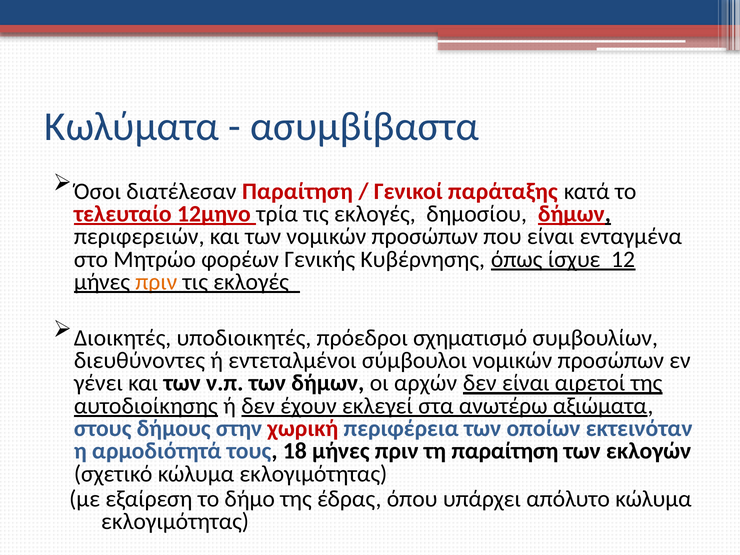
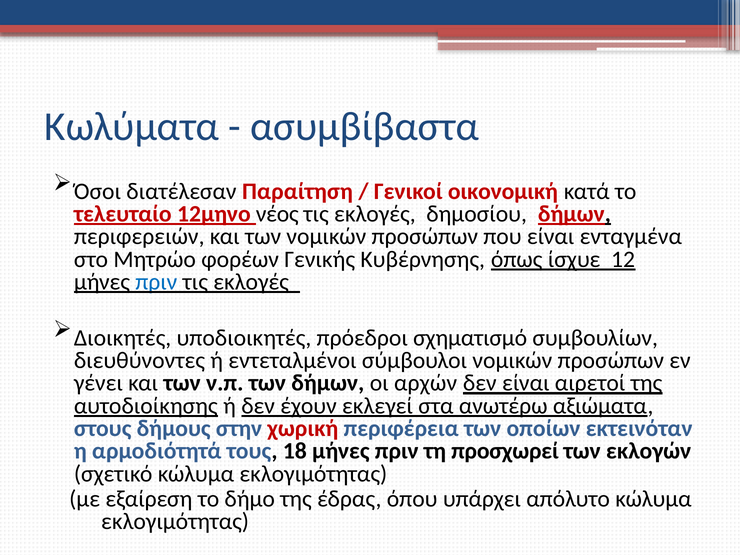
παράταξης: παράταξης -> οικονομική
τρία: τρία -> νέος
πριν at (156, 282) colour: orange -> blue
τη παραίτηση: παραίτηση -> προσχωρεί
